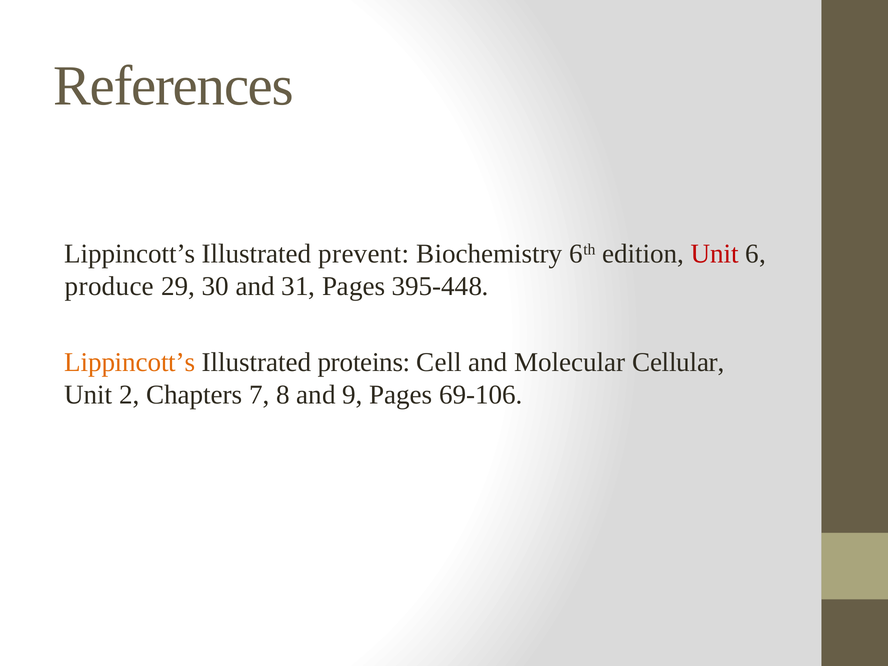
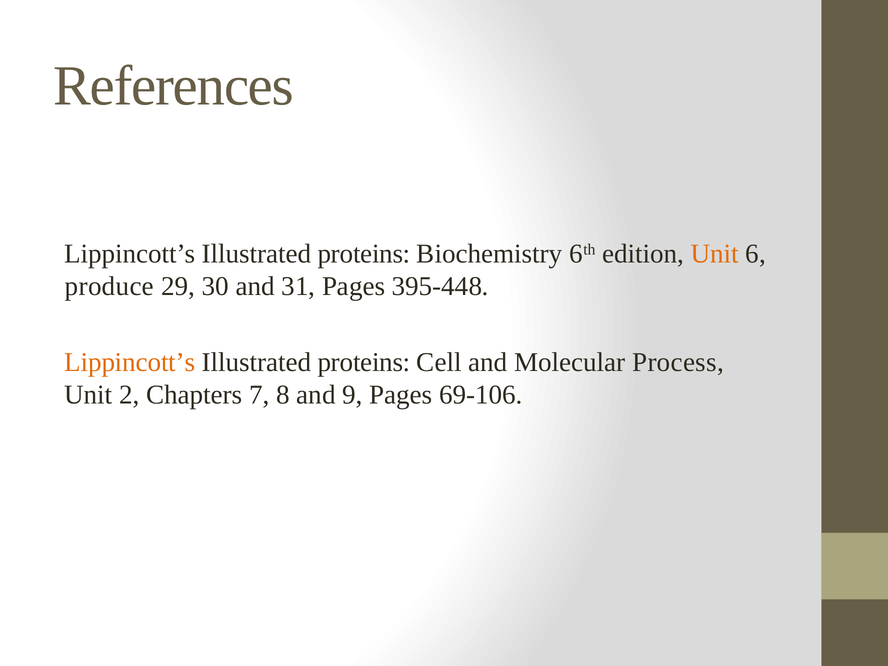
prevent at (364, 254): prevent -> proteins
Unit at (715, 254) colour: red -> orange
Cellular: Cellular -> Process
